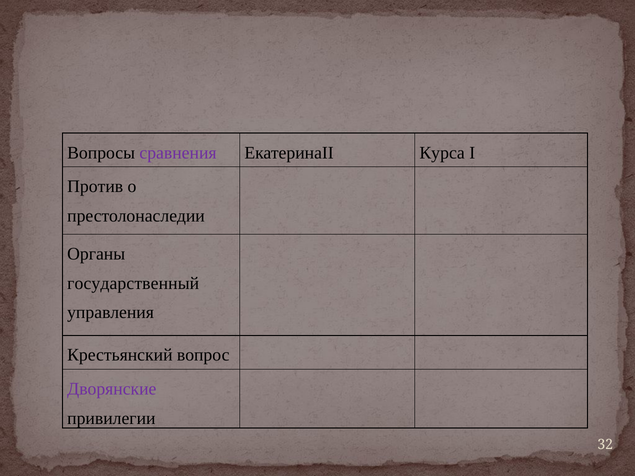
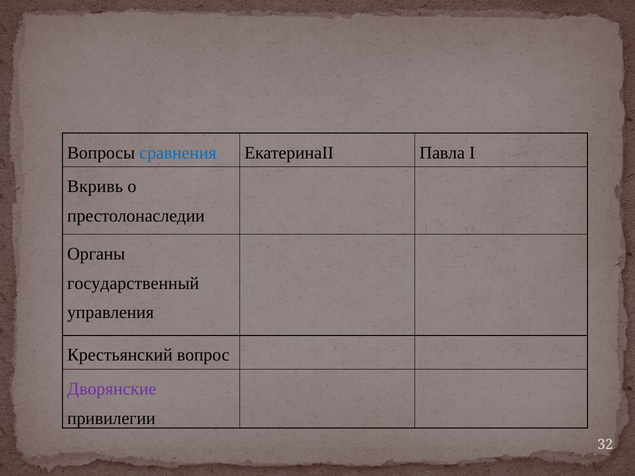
сравнения colour: purple -> blue
Курса: Курса -> Павла
Против: Против -> Вкривь
